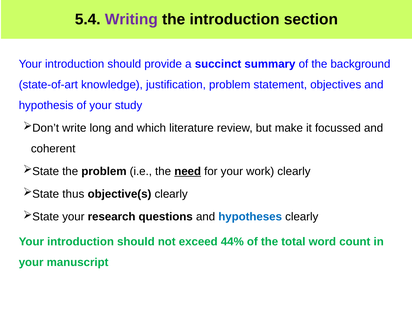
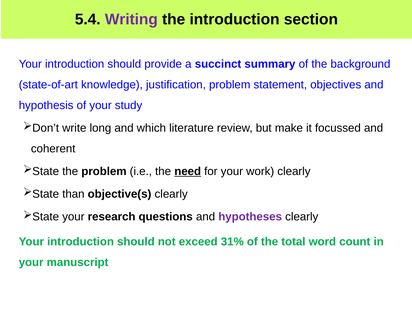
thus: thus -> than
hypotheses colour: blue -> purple
44%: 44% -> 31%
